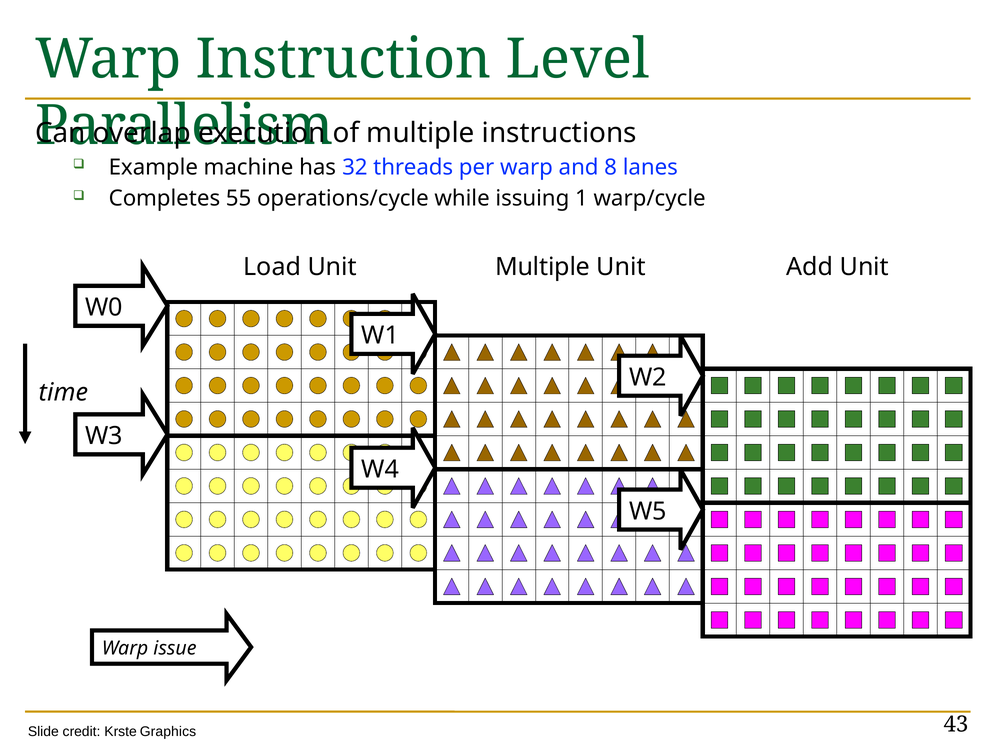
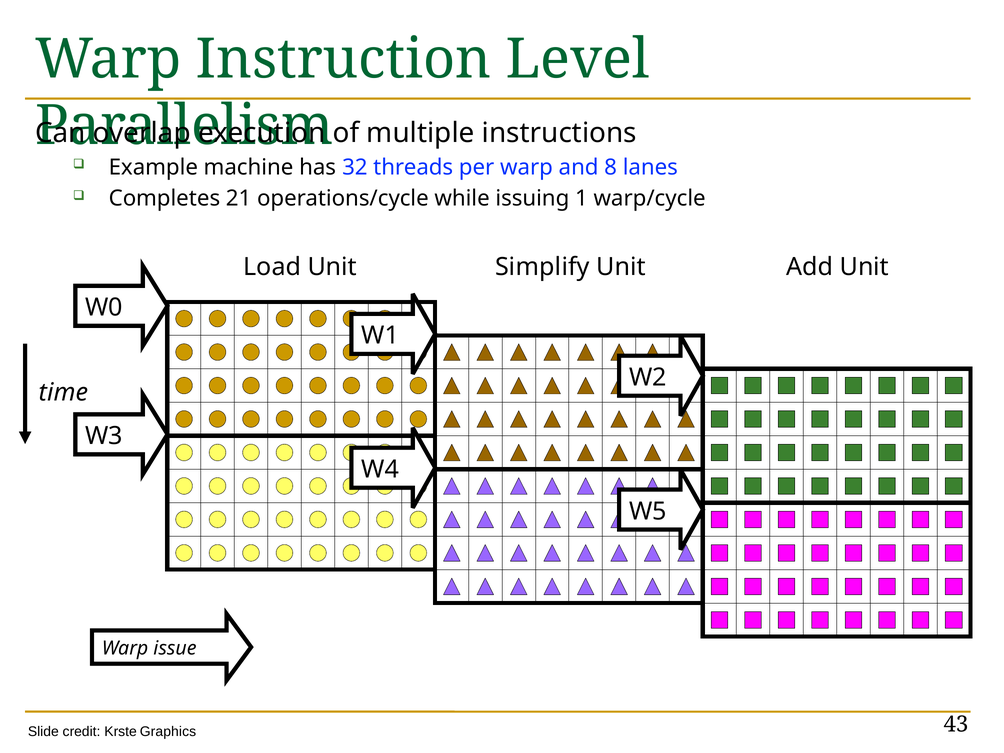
55: 55 -> 21
Unit Multiple: Multiple -> Simplify
